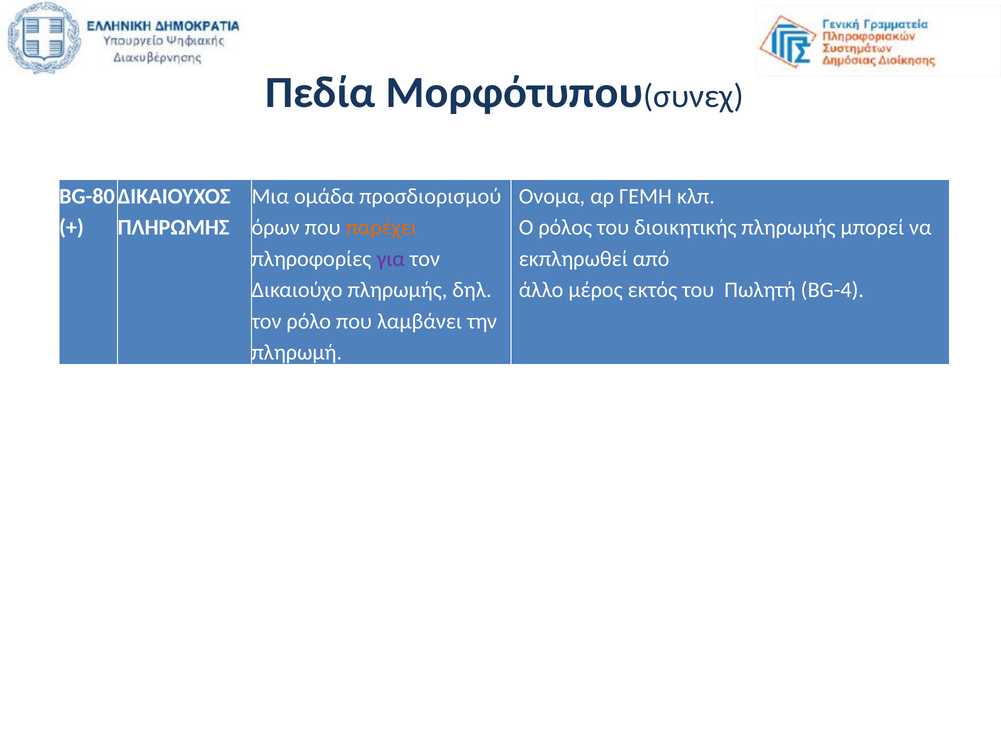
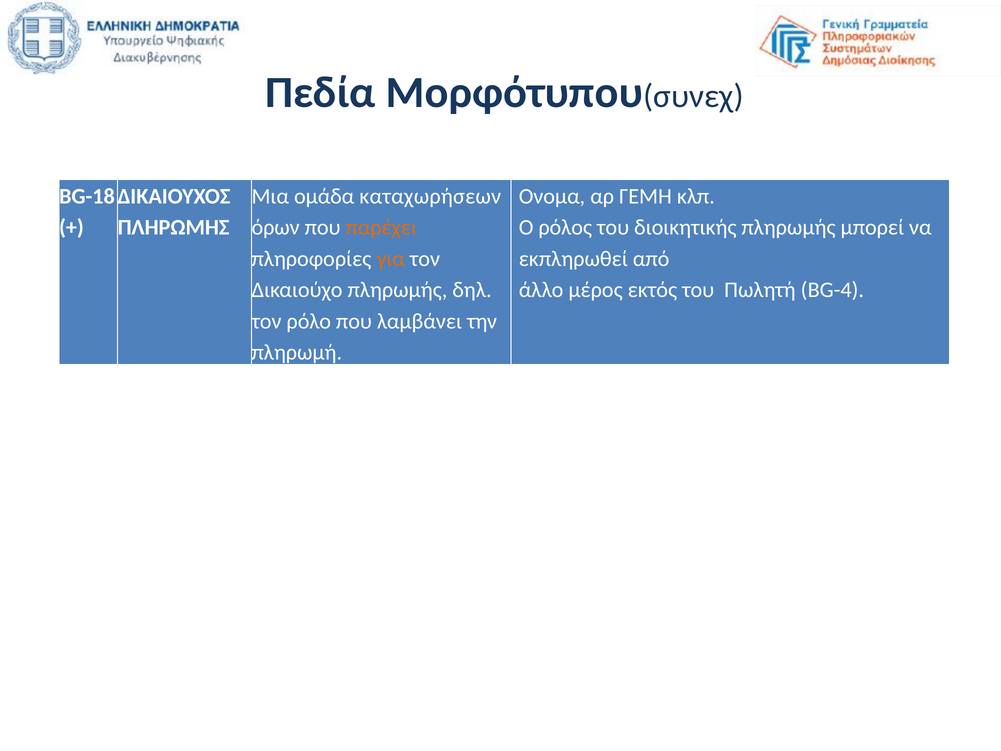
BG-80: BG-80 -> BG-18
προσδιορισμού: προσδιορισμού -> καταχωρήσεων
για colour: purple -> orange
